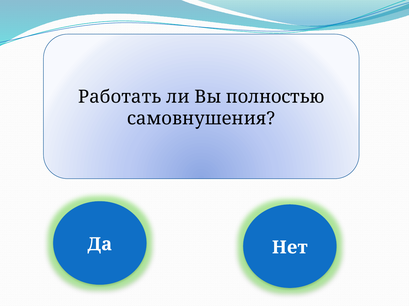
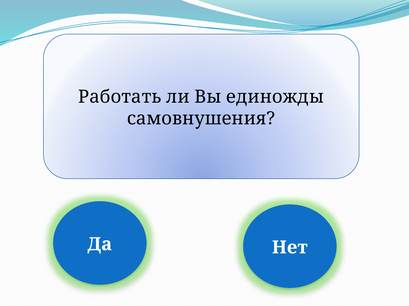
полностью: полностью -> единожды
